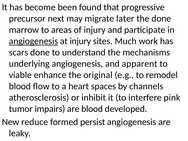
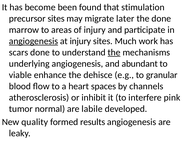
progressive: progressive -> stimulation
precursor next: next -> sites
the at (114, 52) underline: none -> present
apparent: apparent -> abundant
original: original -> dehisce
remodel: remodel -> granular
impairs: impairs -> normal
are blood: blood -> labile
reduce: reduce -> quality
persist: persist -> results
